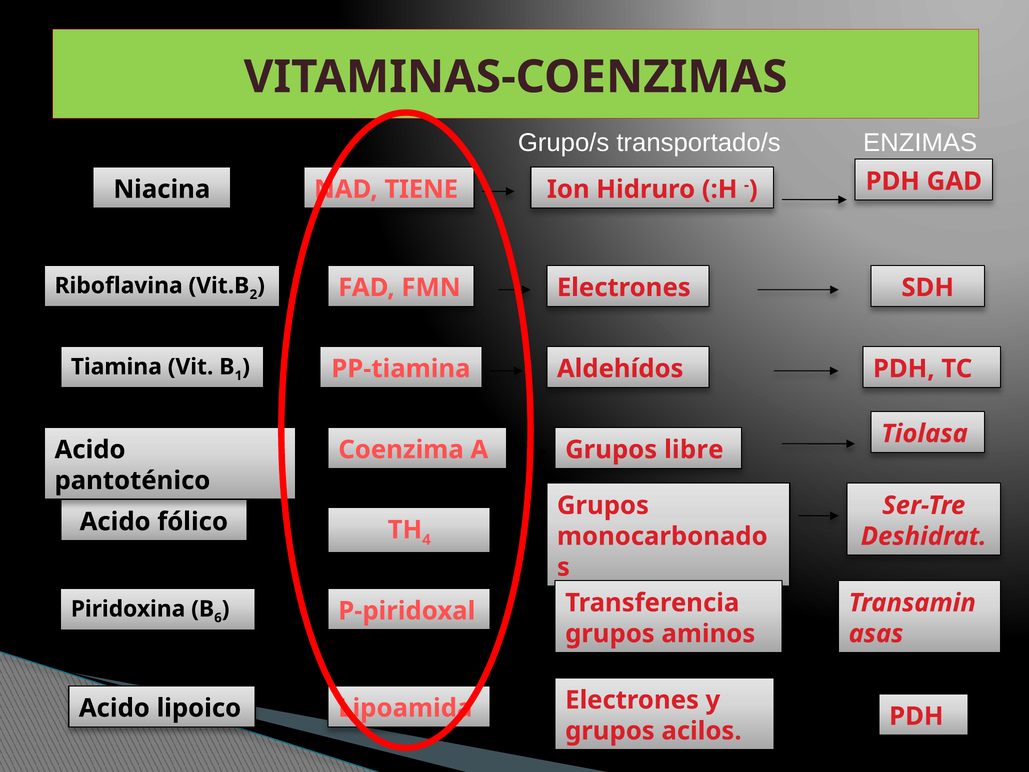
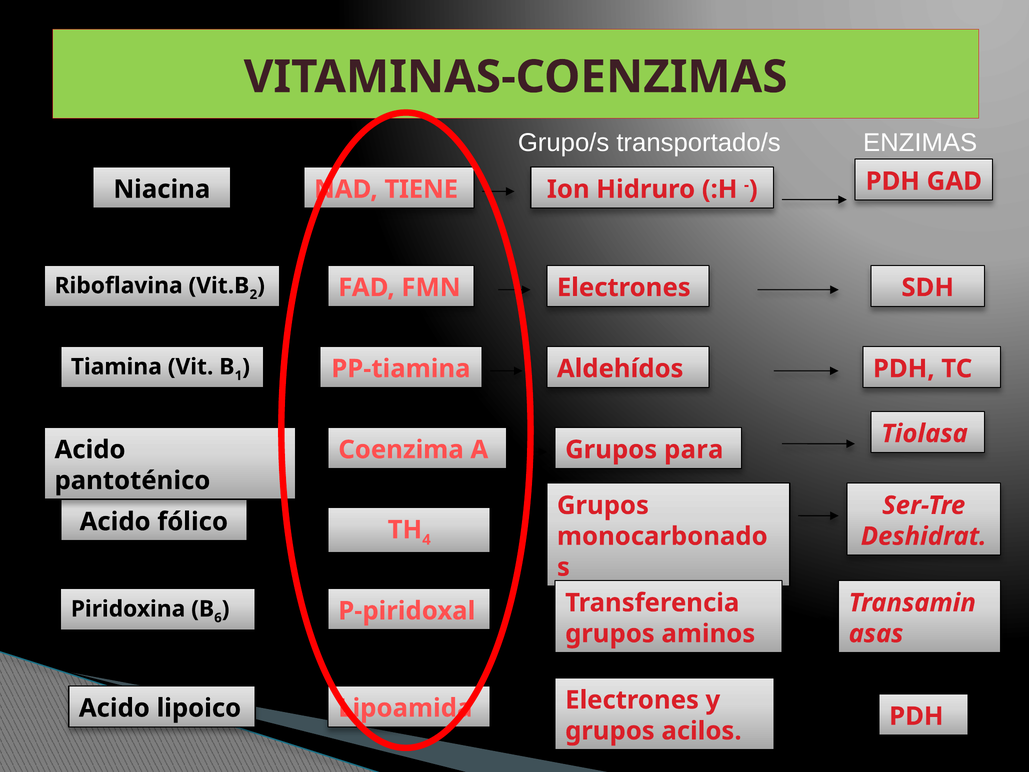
libre: libre -> para
